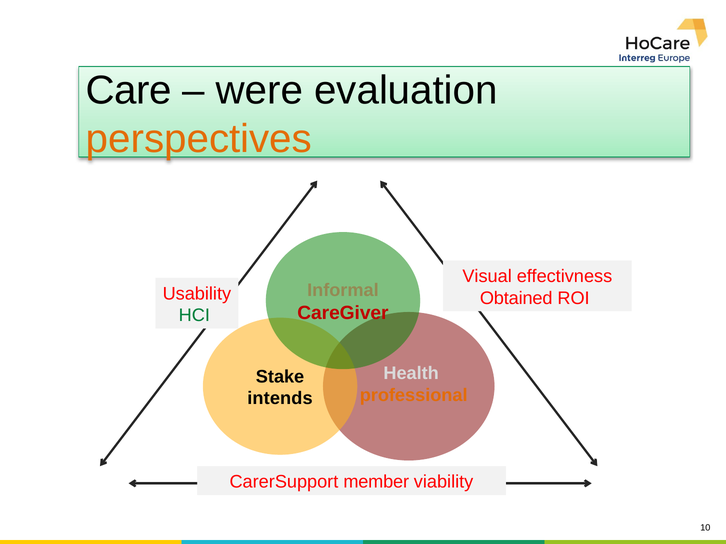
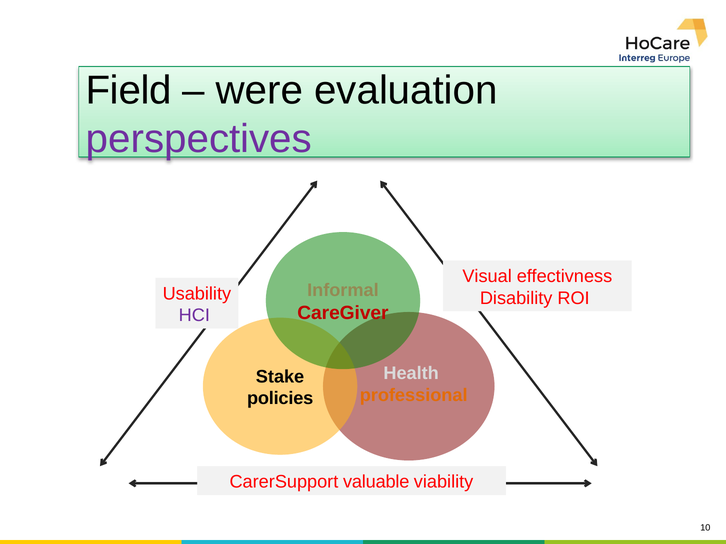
Care: Care -> Field
perspectives colour: orange -> purple
Obtained: Obtained -> Disability
HCI colour: green -> purple
intends: intends -> policies
member: member -> valuable
